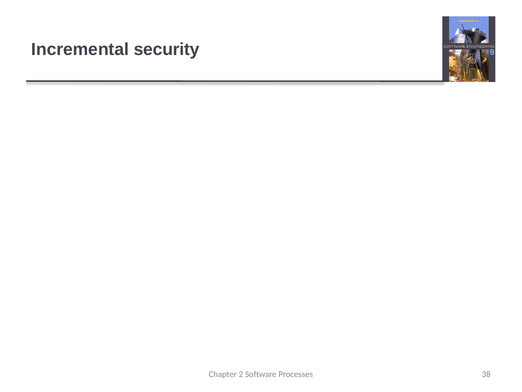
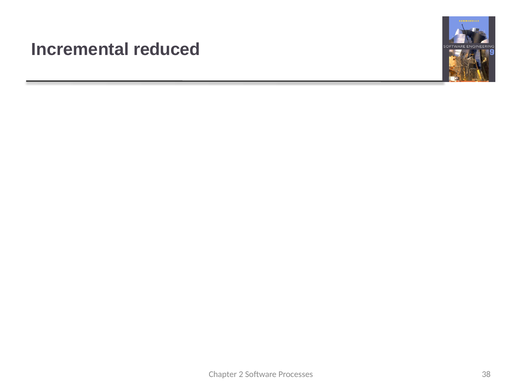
security: security -> reduced
